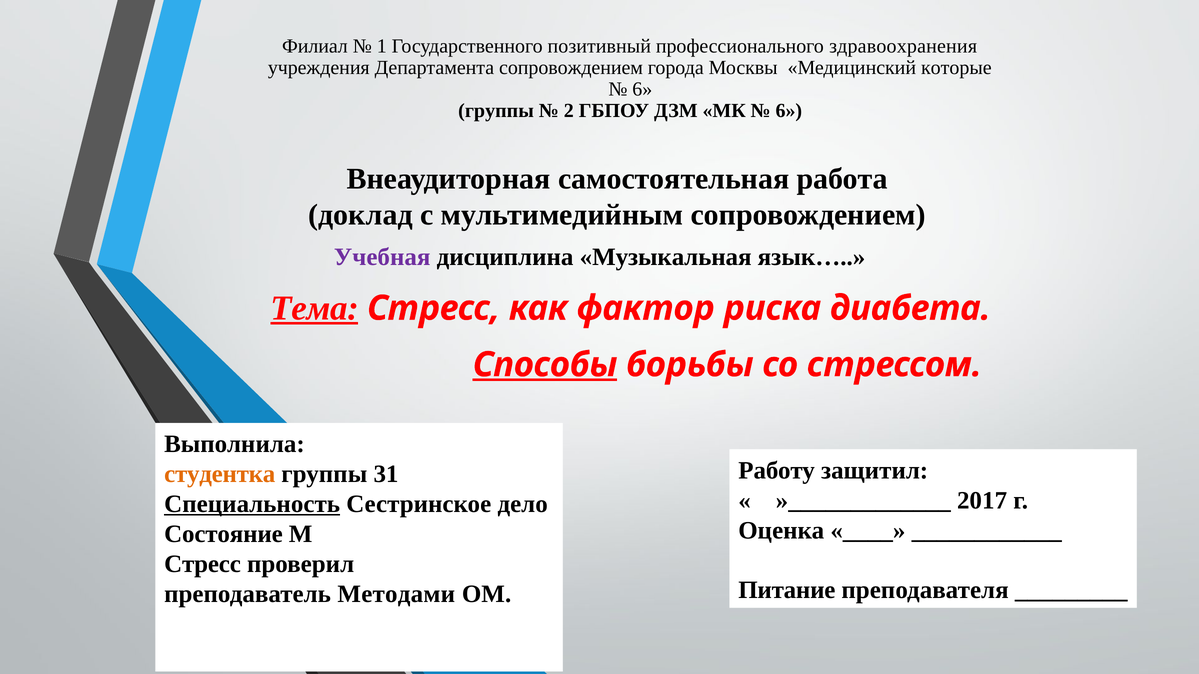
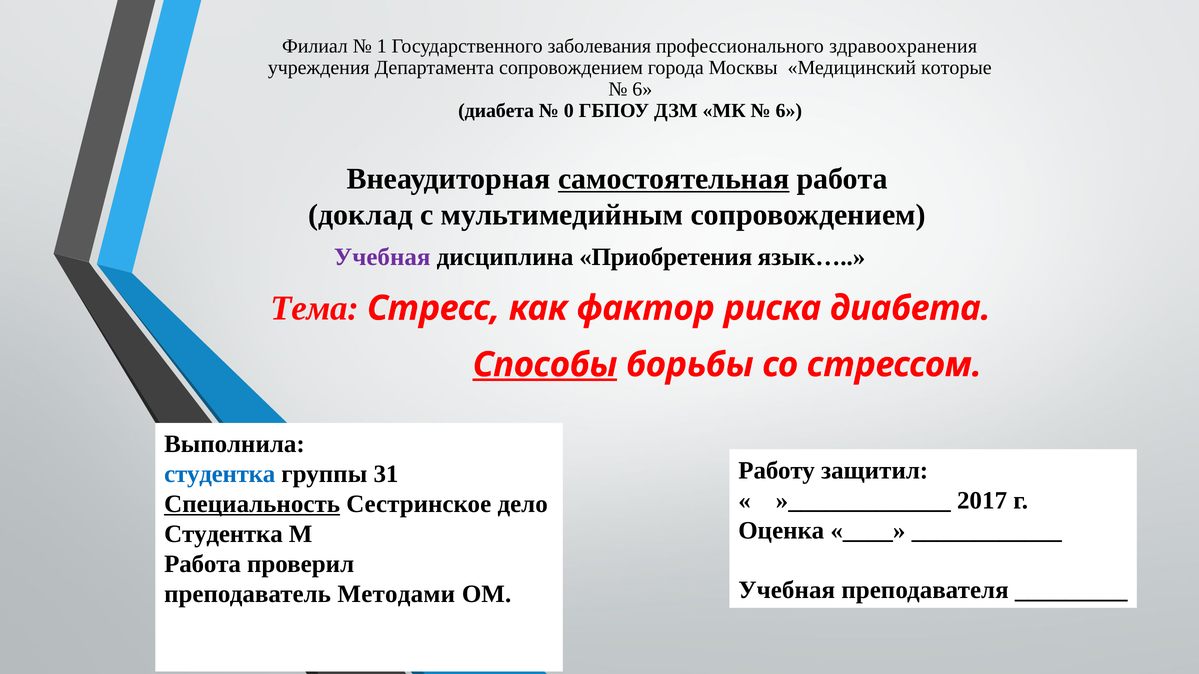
позитивный: позитивный -> заболевания
группы at (496, 111): группы -> диабета
2: 2 -> 0
самостоятельная underline: none -> present
Музыкальная: Музыкальная -> Приобретения
Тема underline: present -> none
студентка at (220, 474) colour: orange -> blue
Состояние at (223, 534): Состояние -> Студентка
Стресс at (203, 564): Стресс -> Работа
Питание at (787, 591): Питание -> Учебная
